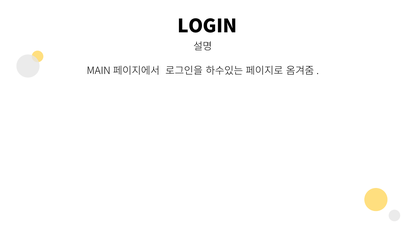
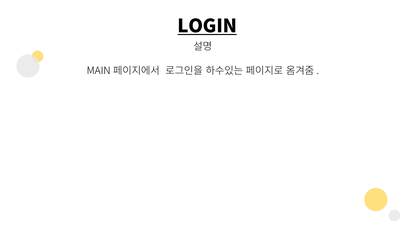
LOGIN underline: none -> present
